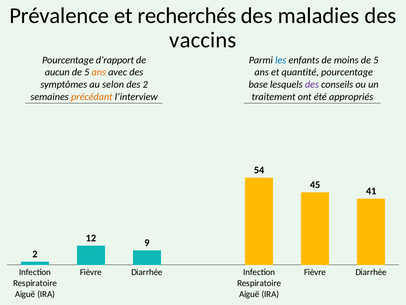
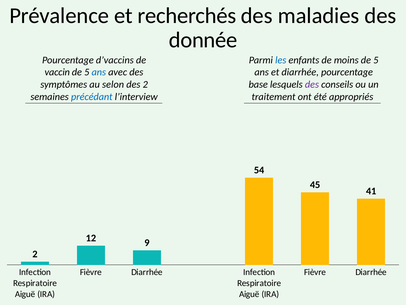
vaccins: vaccins -> donnée
d’rapport: d’rapport -> d’vaccins
aucun: aucun -> vaccin
ans at (99, 72) colour: orange -> blue
et quantité: quantité -> diarrhée
précédant colour: orange -> blue
